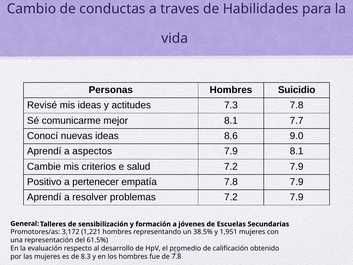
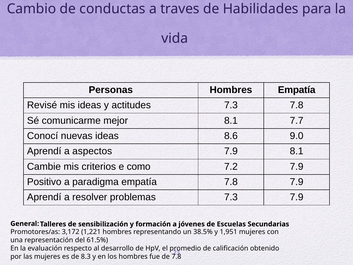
Hombres Suicidio: Suicidio -> Empatía
salud: salud -> como
pertenecer: pertenecer -> paradigma
problemas 7.2: 7.2 -> 7.3
